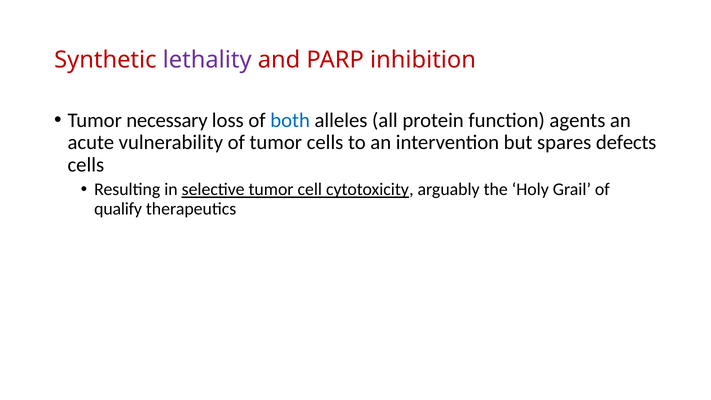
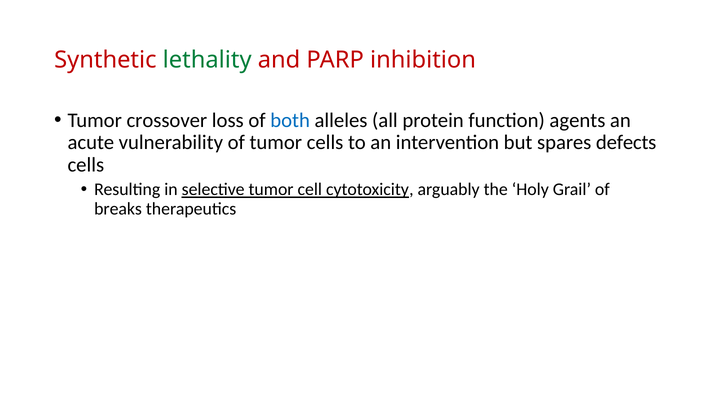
lethality colour: purple -> green
necessary: necessary -> crossover
qualify: qualify -> breaks
